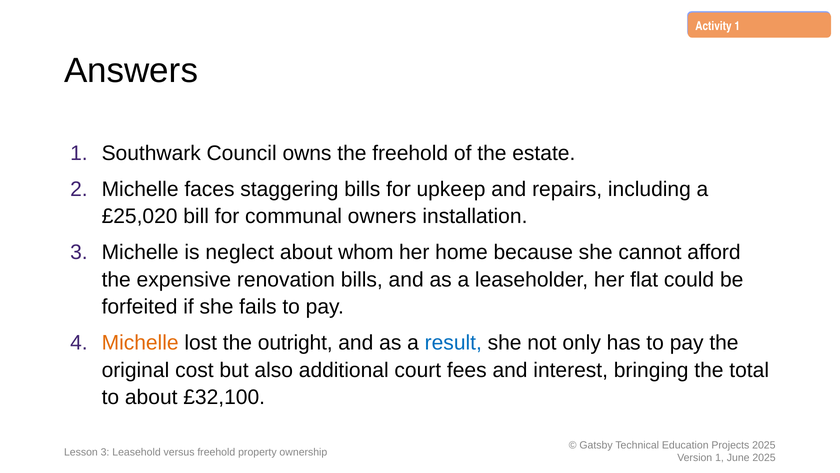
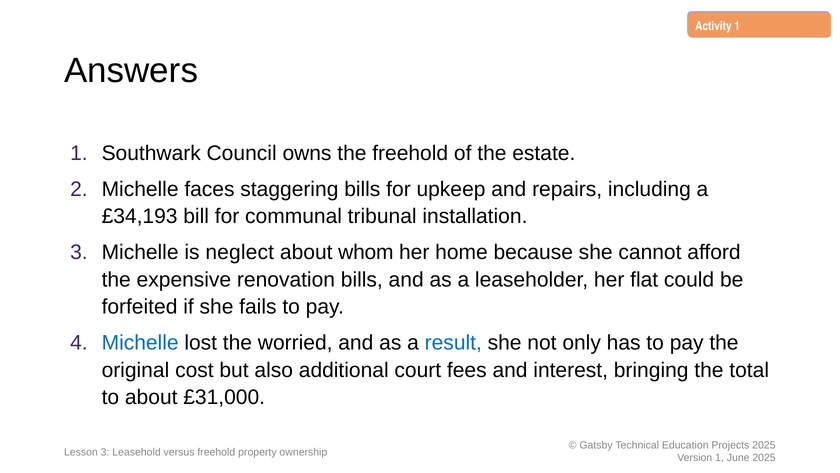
£25,020: £25,020 -> £34,193
owners: owners -> tribunal
Michelle at (140, 343) colour: orange -> blue
outright: outright -> worried
£32,100: £32,100 -> £31,000
